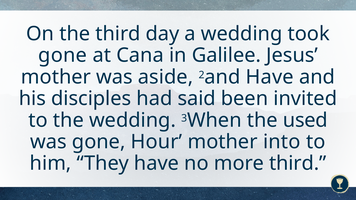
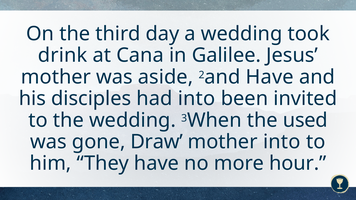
gone at (63, 55): gone -> drink
had said: said -> into
Hour: Hour -> Draw
more third: third -> hour
